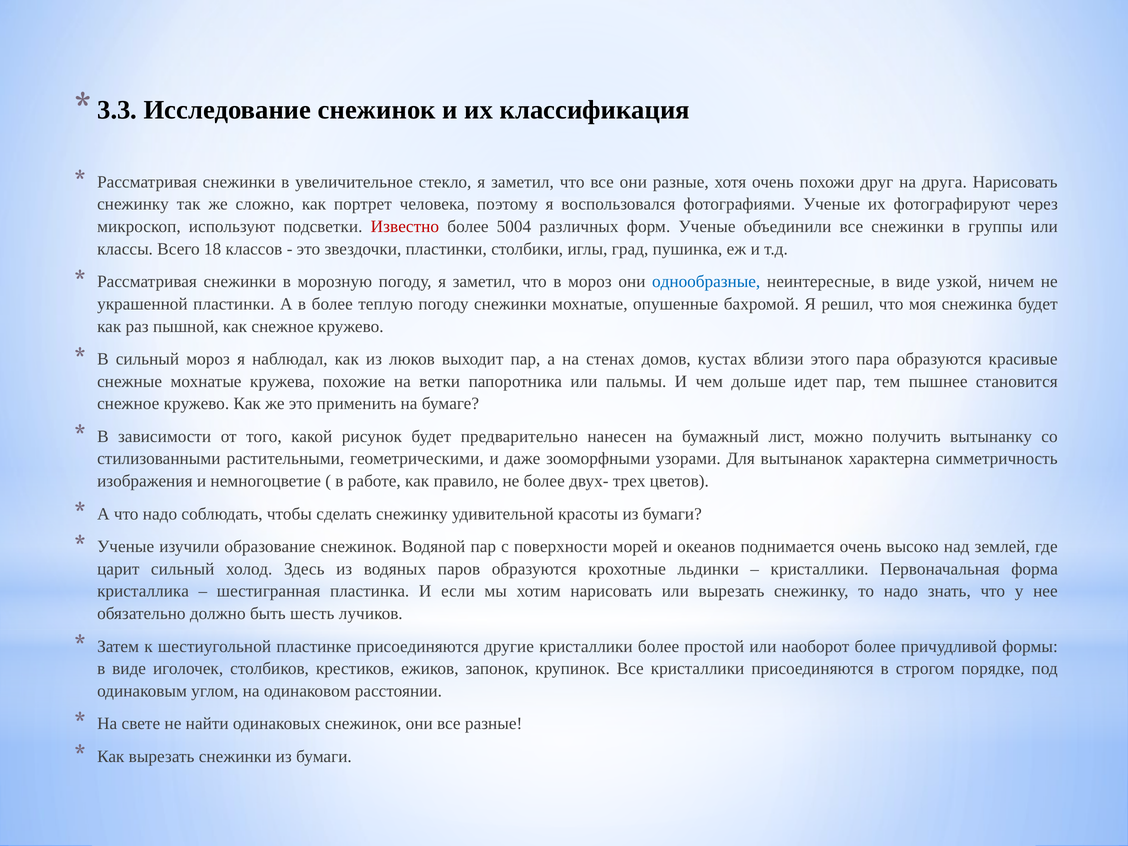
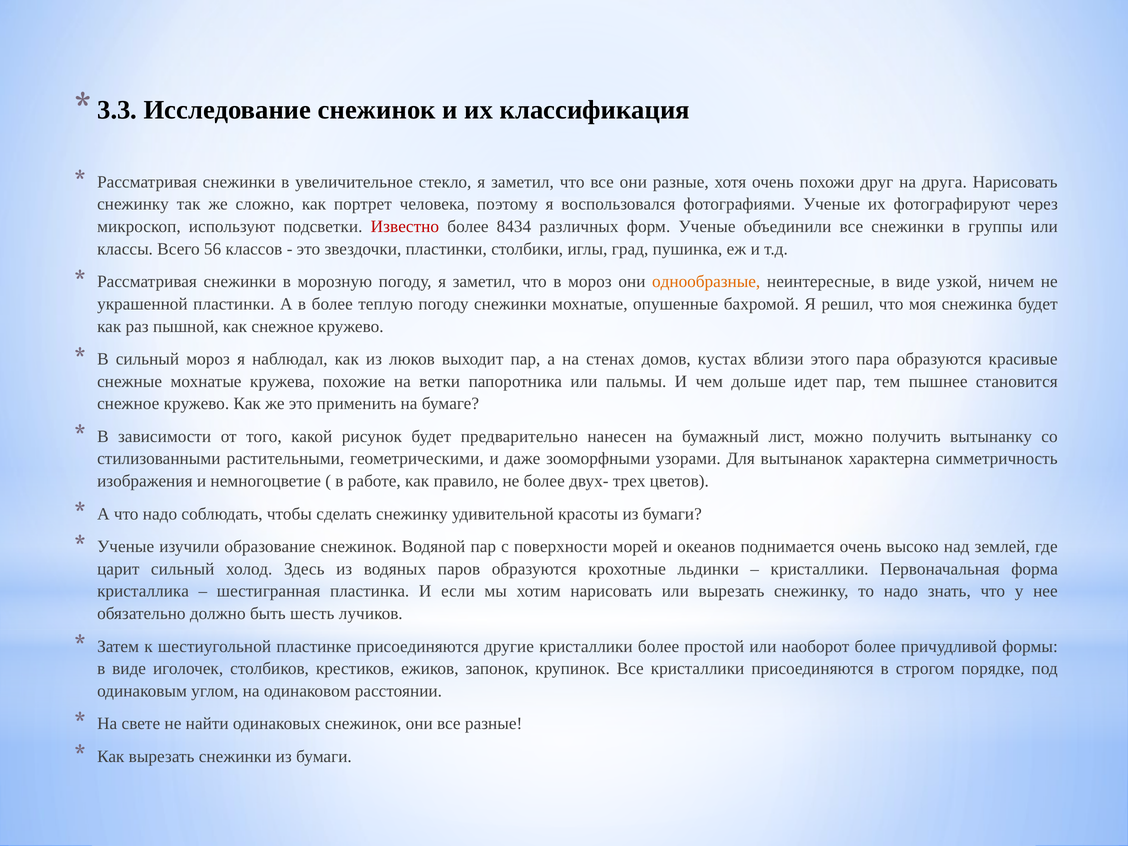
5004: 5004 -> 8434
18: 18 -> 56
однообразные colour: blue -> orange
